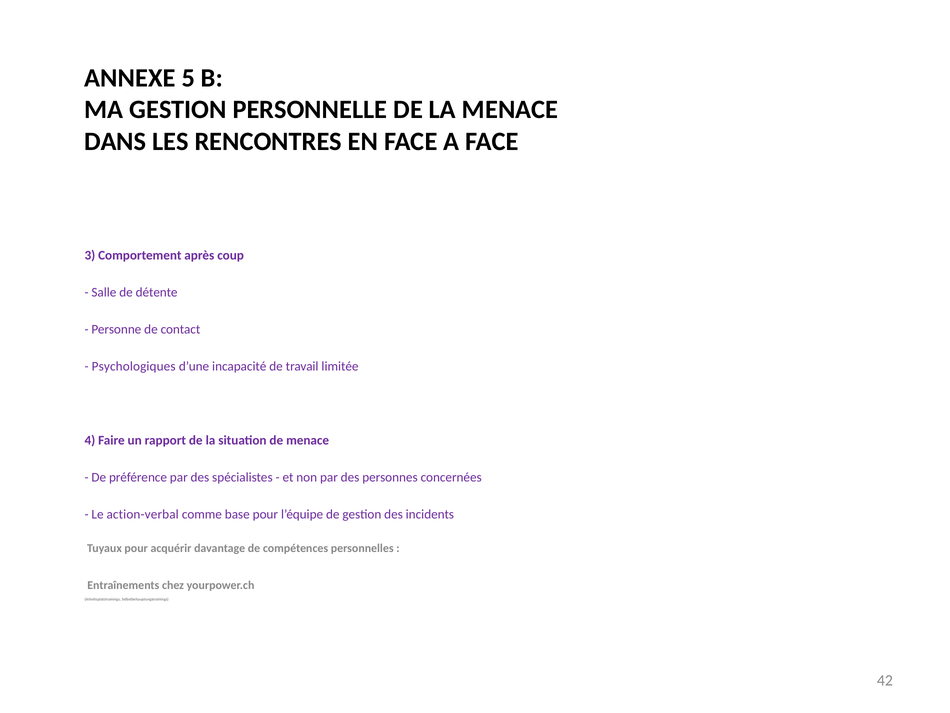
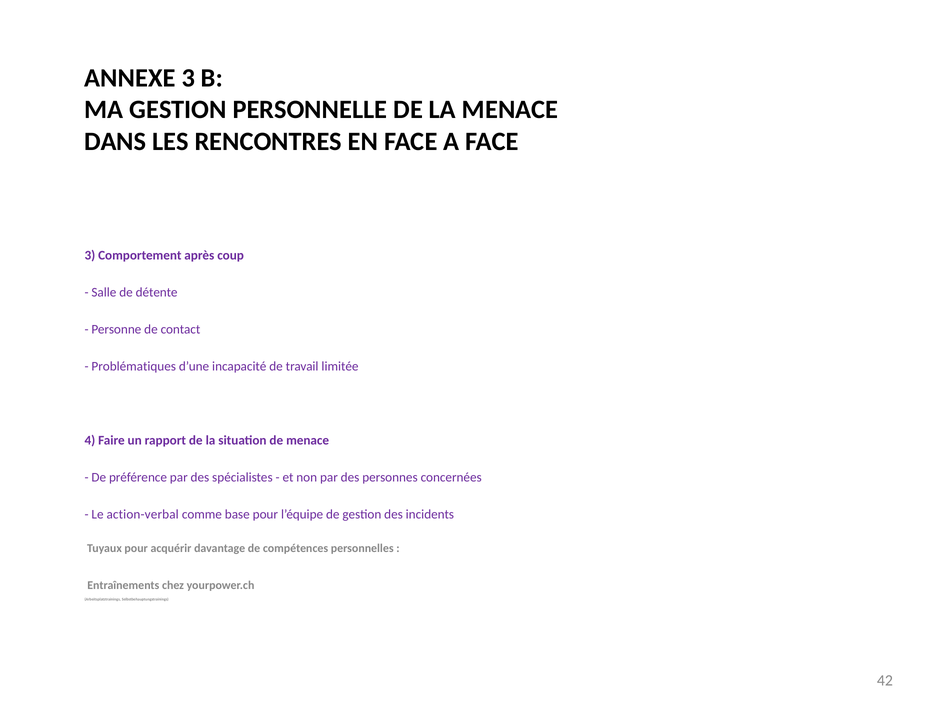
ANNEXE 5: 5 -> 3
Psychologiques: Psychologiques -> Problématiques
